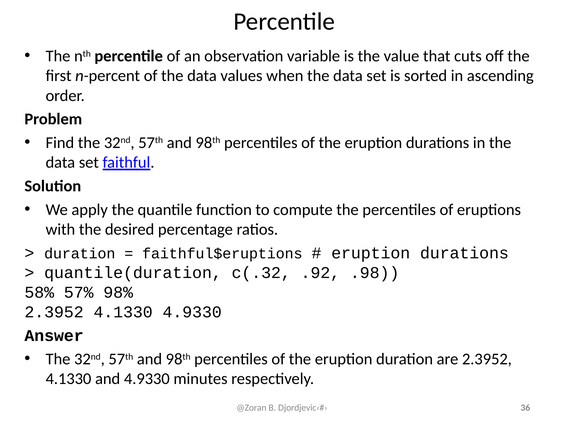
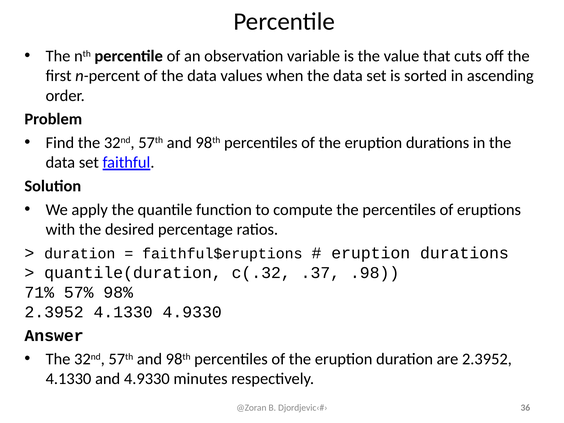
.92: .92 -> .37
58%: 58% -> 71%
